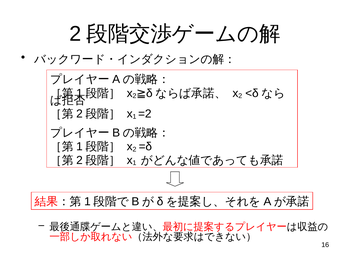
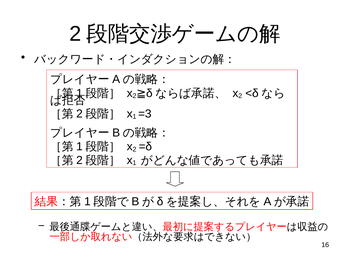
=2: =2 -> =3
